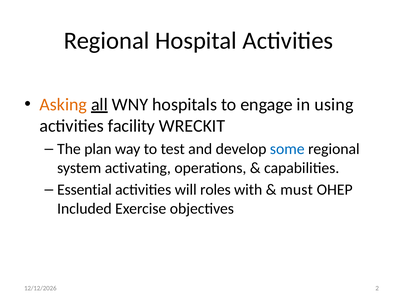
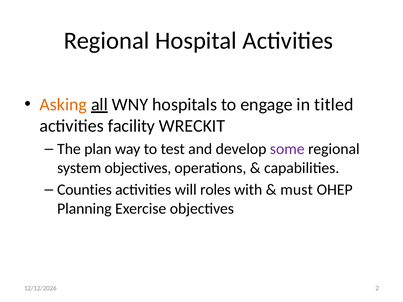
using: using -> titled
some colour: blue -> purple
system activating: activating -> objectives
Essential: Essential -> Counties
Included: Included -> Planning
